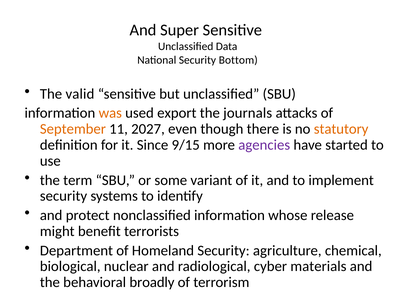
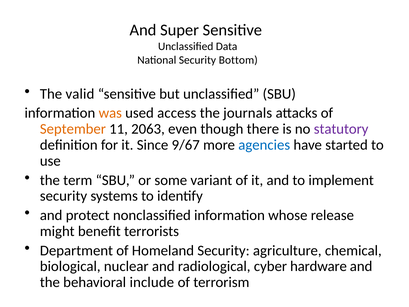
export: export -> access
2027: 2027 -> 2063
statutory colour: orange -> purple
9/15: 9/15 -> 9/67
agencies colour: purple -> blue
materials: materials -> hardware
broadly: broadly -> include
